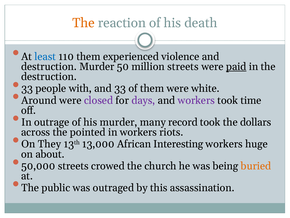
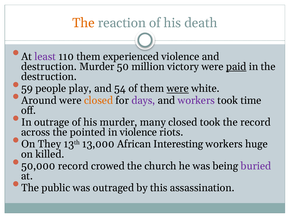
least colour: blue -> purple
million streets: streets -> victory
33 at (27, 88): 33 -> 59
with: with -> play
and 33: 33 -> 54
were at (178, 88) underline: none -> present
closed at (99, 100) colour: purple -> orange
many record: record -> closed
the dollars: dollars -> record
in workers: workers -> violence
about: about -> killed
50,000 streets: streets -> record
buried colour: orange -> purple
